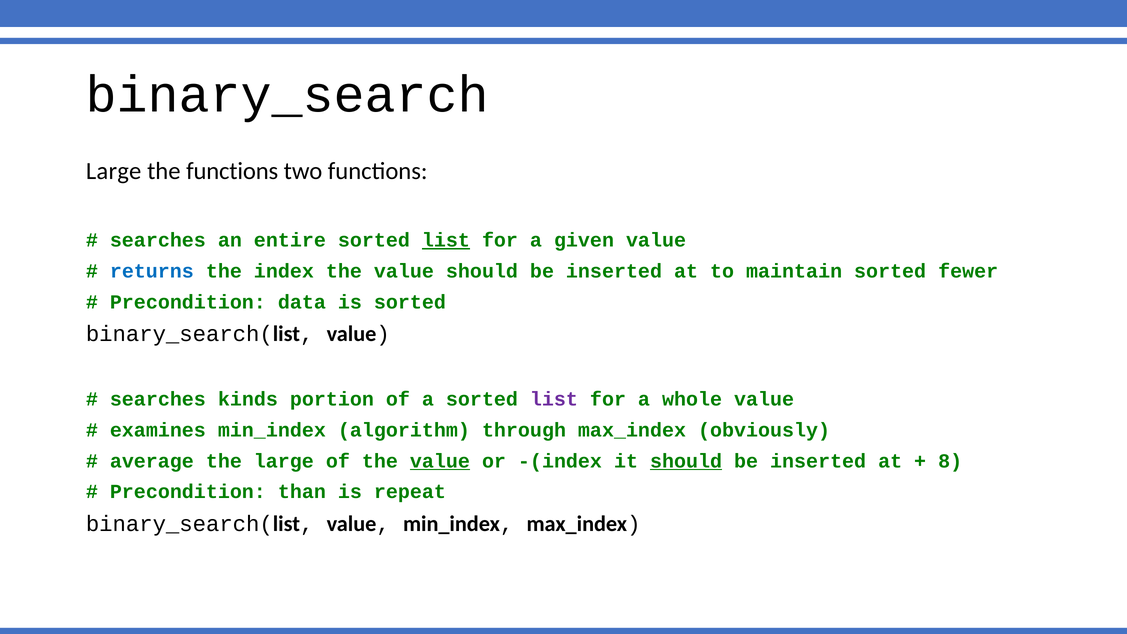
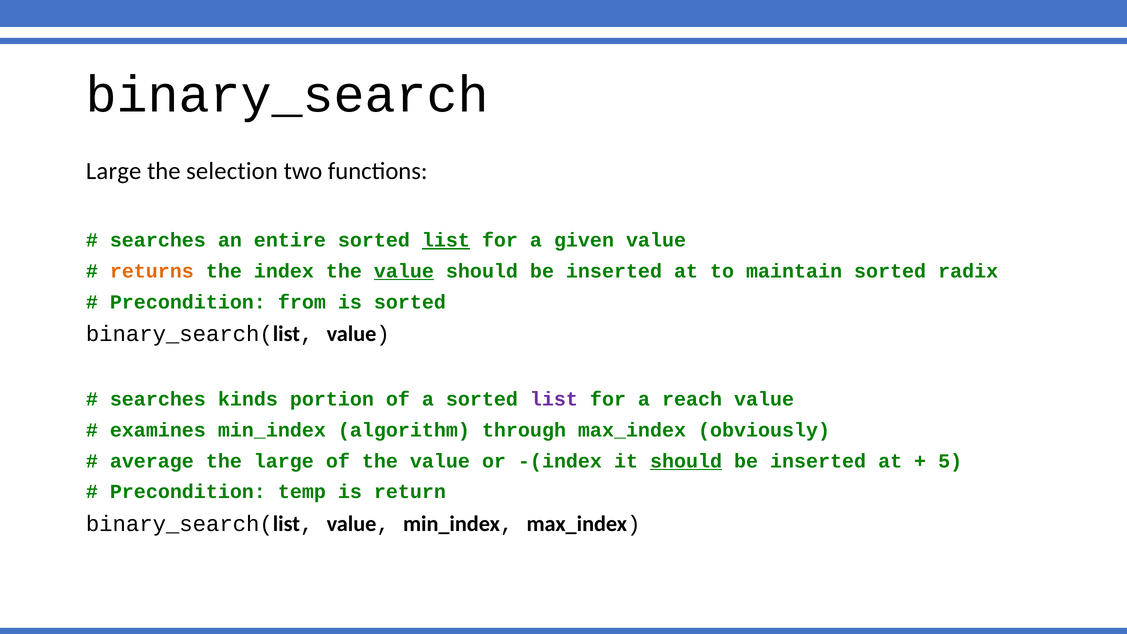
the functions: functions -> selection
returns colour: blue -> orange
value at (404, 271) underline: none -> present
fewer: fewer -> radix
data: data -> from
whole: whole -> reach
value at (440, 461) underline: present -> none
8: 8 -> 5
than: than -> temp
repeat: repeat -> return
